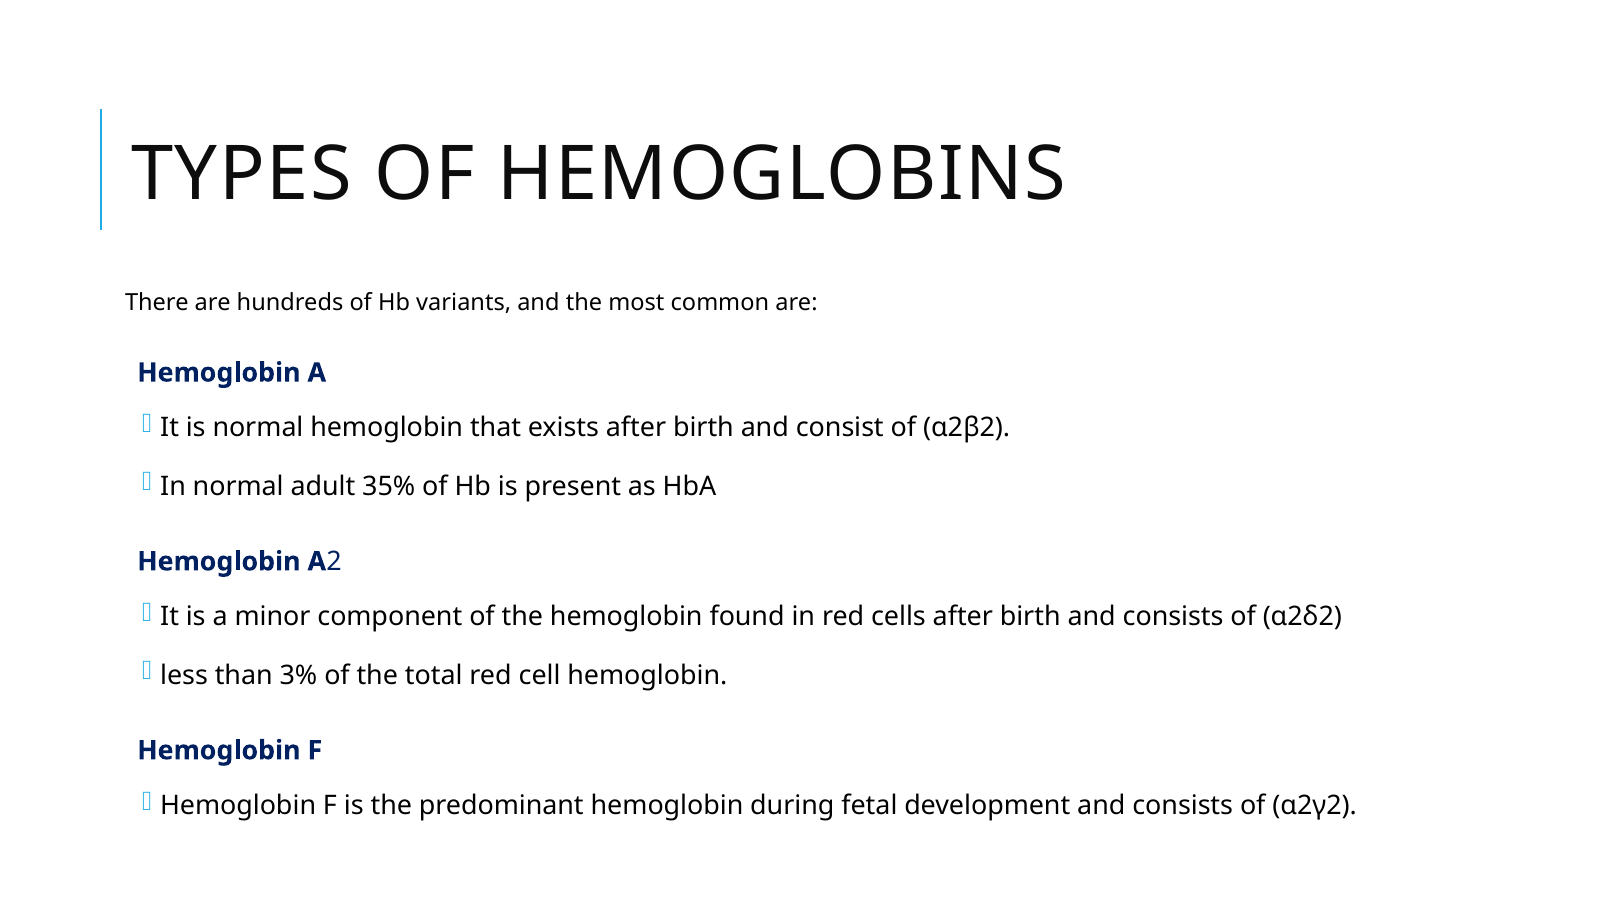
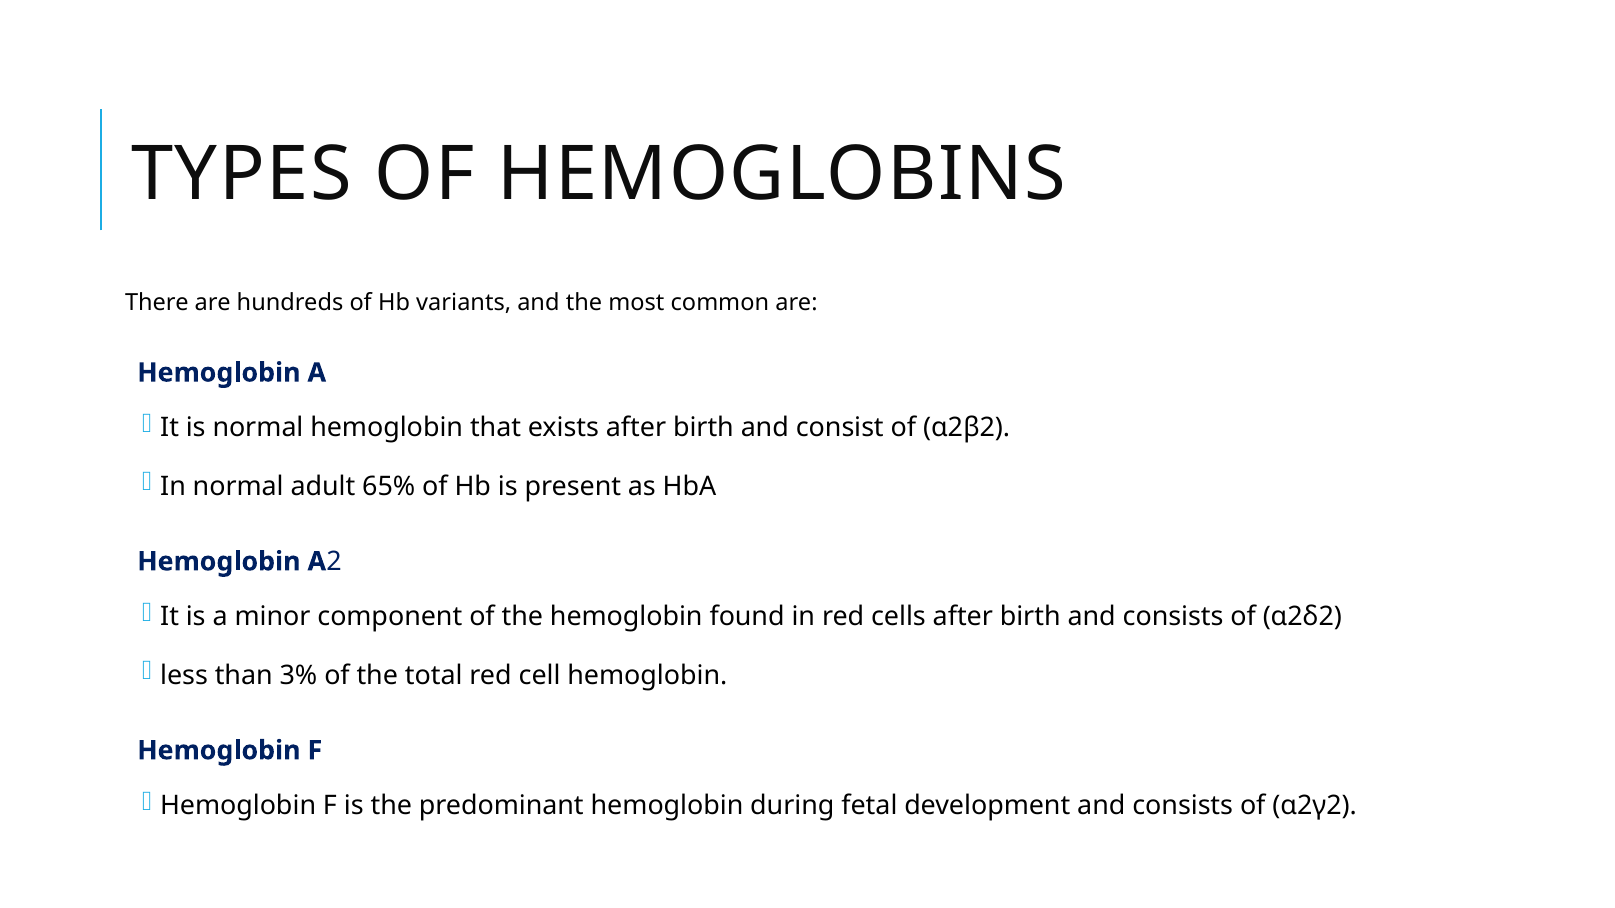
35%: 35% -> 65%
